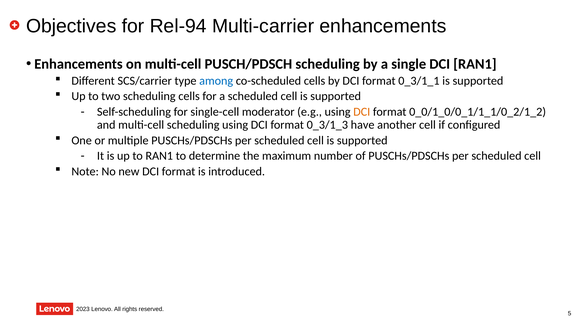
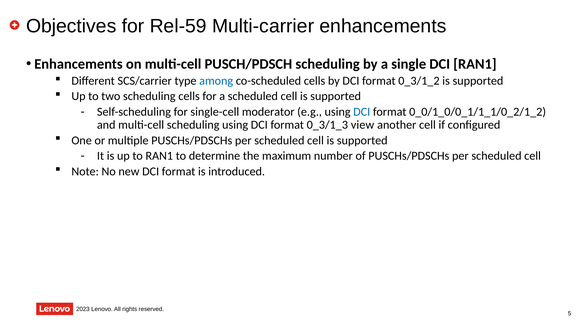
Rel-94: Rel-94 -> Rel-59
0_3/1_1: 0_3/1_1 -> 0_3/1_2
DCI at (362, 112) colour: orange -> blue
have: have -> view
